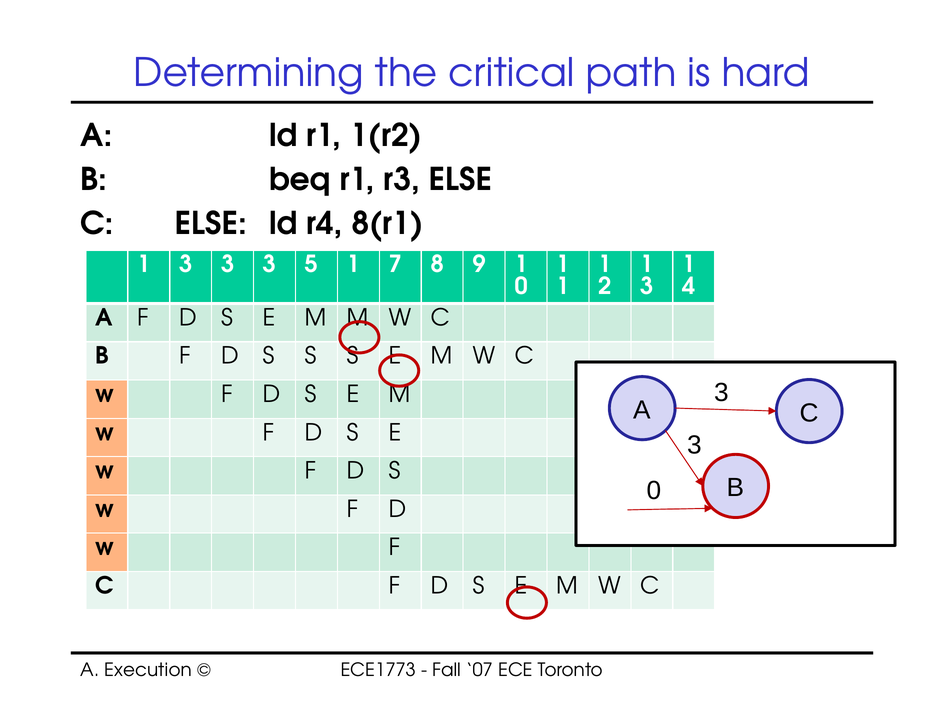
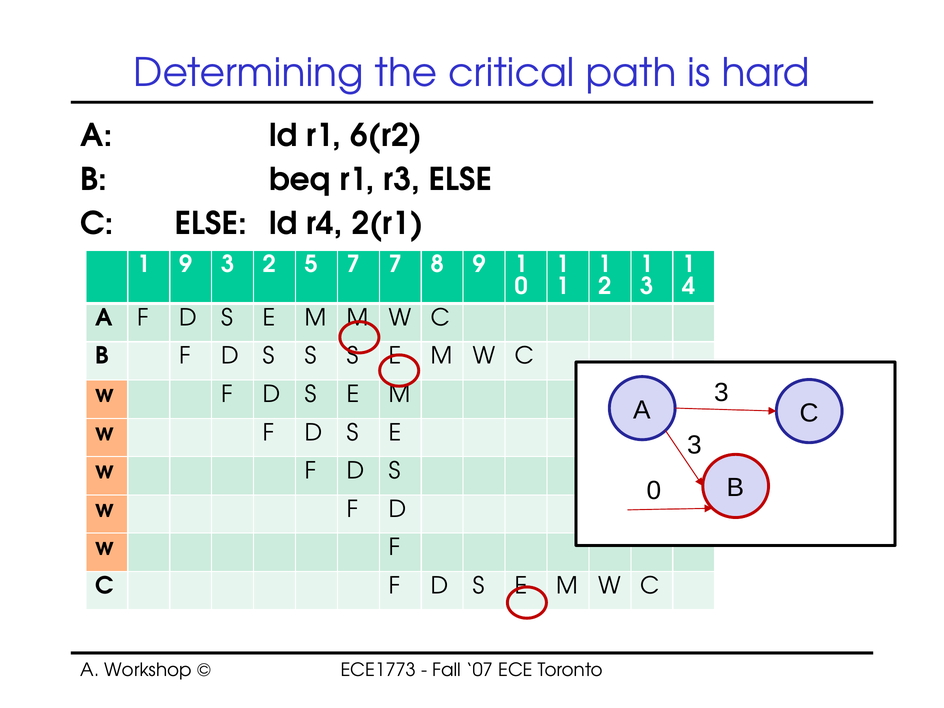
1(r2: 1(r2 -> 6(r2
8(r1: 8(r1 -> 2(r1
3 at (186, 265): 3 -> 9
3 at (270, 265): 3 -> 2
5 1: 1 -> 7
Execution: Execution -> Workshop
